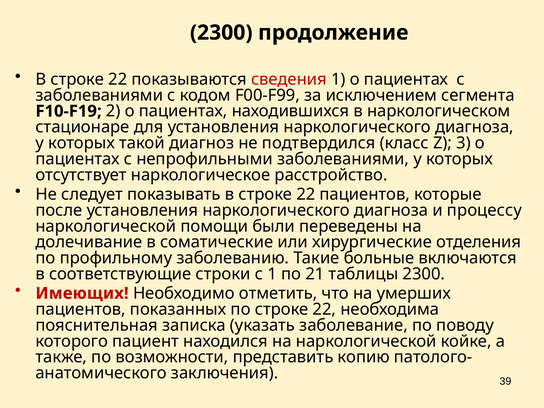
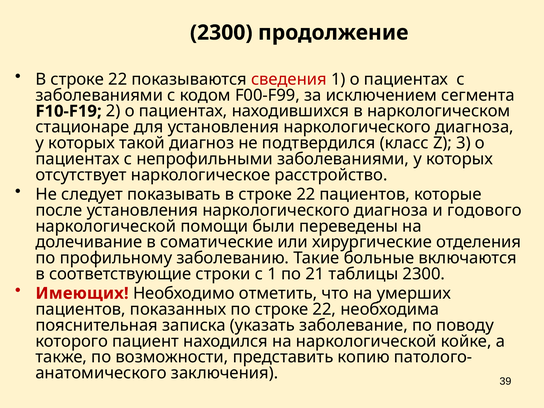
процессу: процессу -> годового
